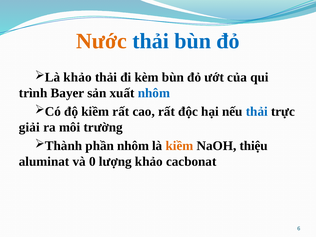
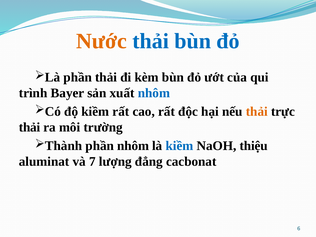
khảo at (78, 77): khảo -> phần
thải at (257, 111) colour: blue -> orange
giải at (29, 127): giải -> thải
kiềm at (179, 146) colour: orange -> blue
0: 0 -> 7
lượng khảo: khảo -> đẳng
